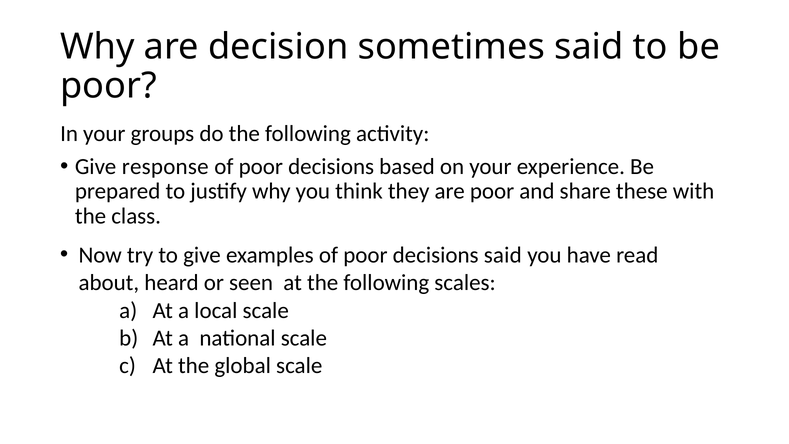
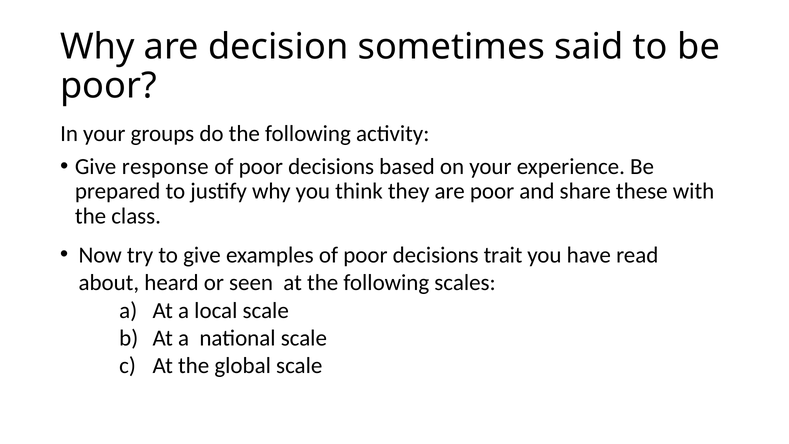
decisions said: said -> trait
